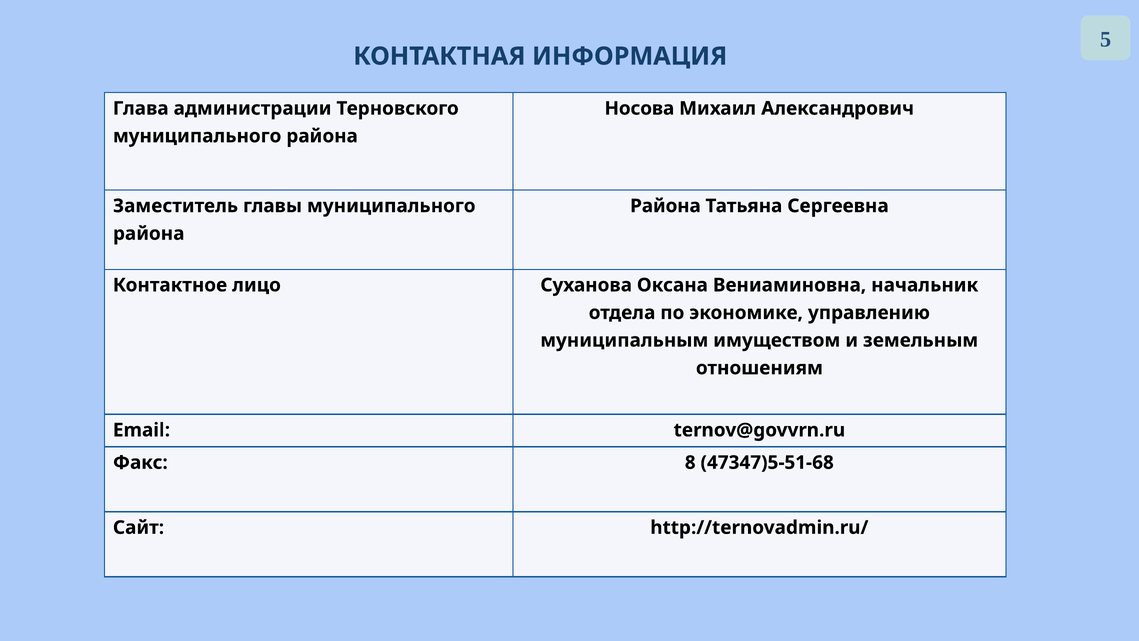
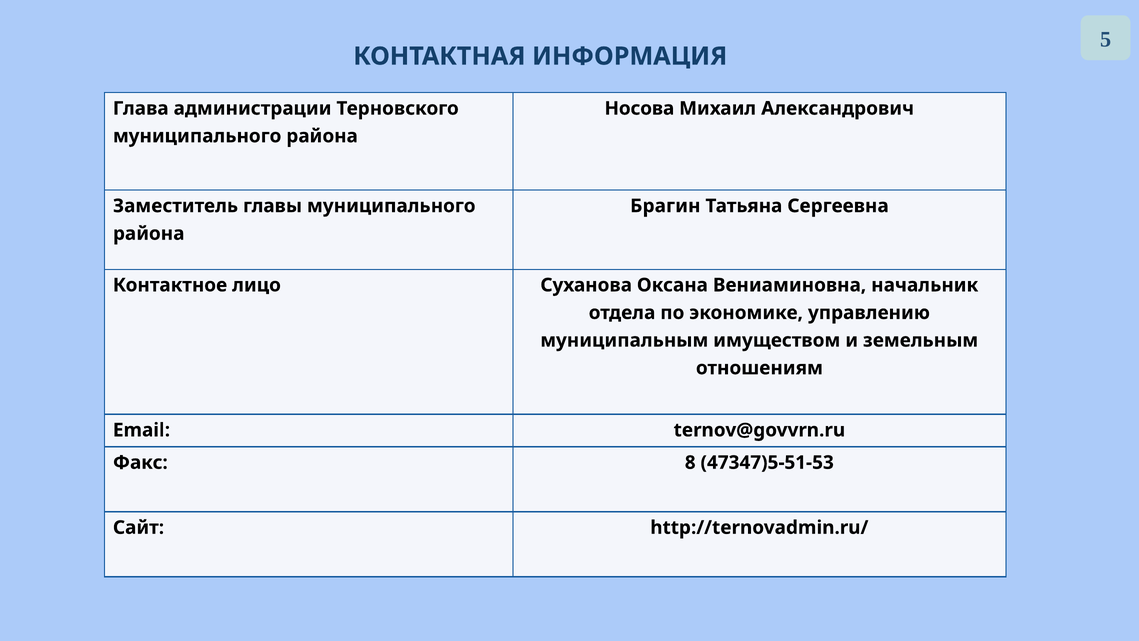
Района at (665, 206): Района -> Брагин
47347)5-51-68: 47347)5-51-68 -> 47347)5-51-53
